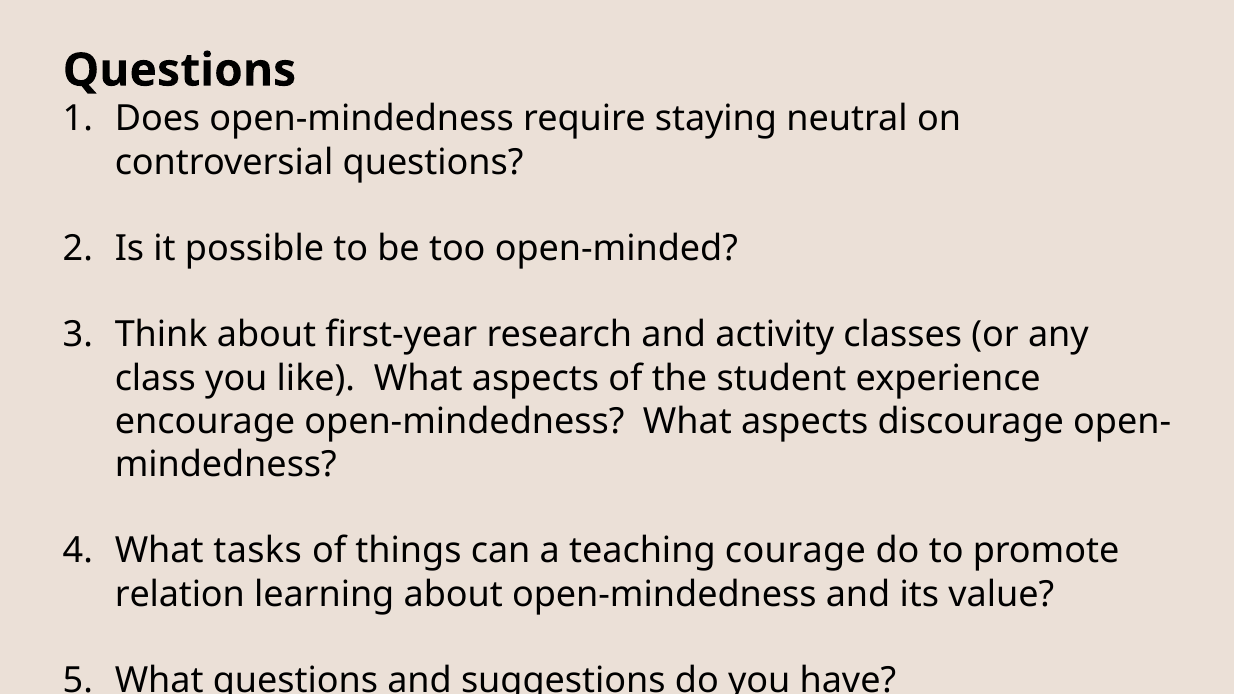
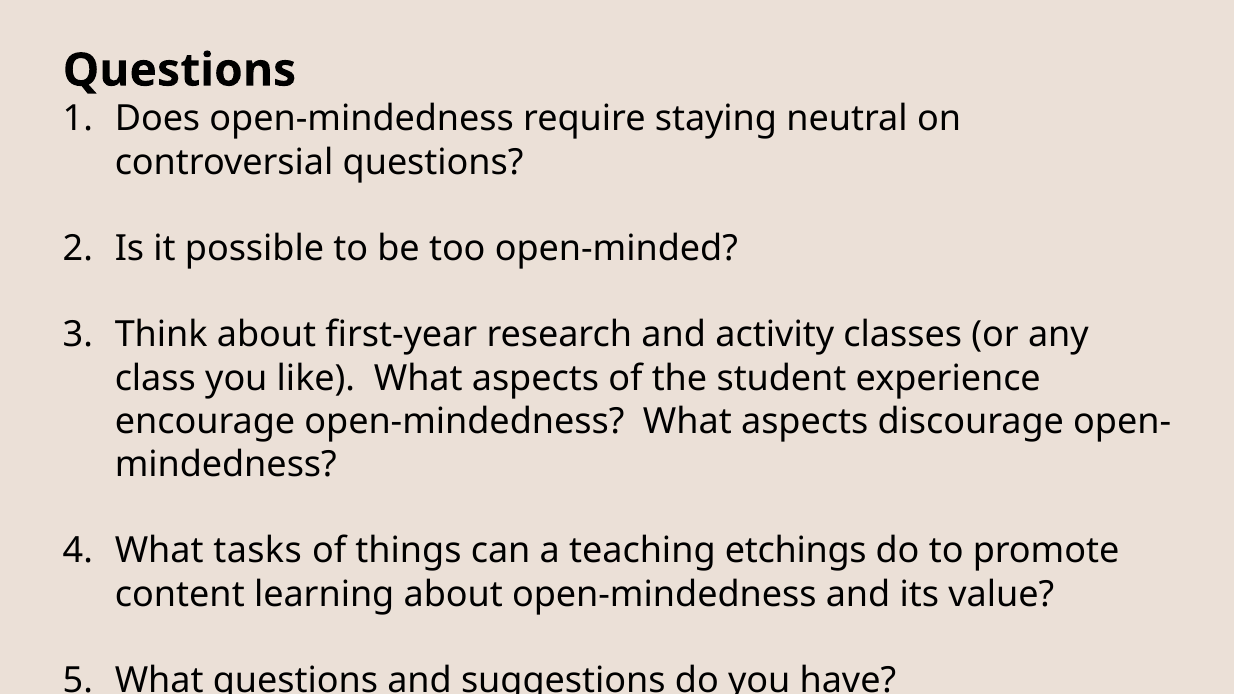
courage: courage -> etchings
relation: relation -> content
